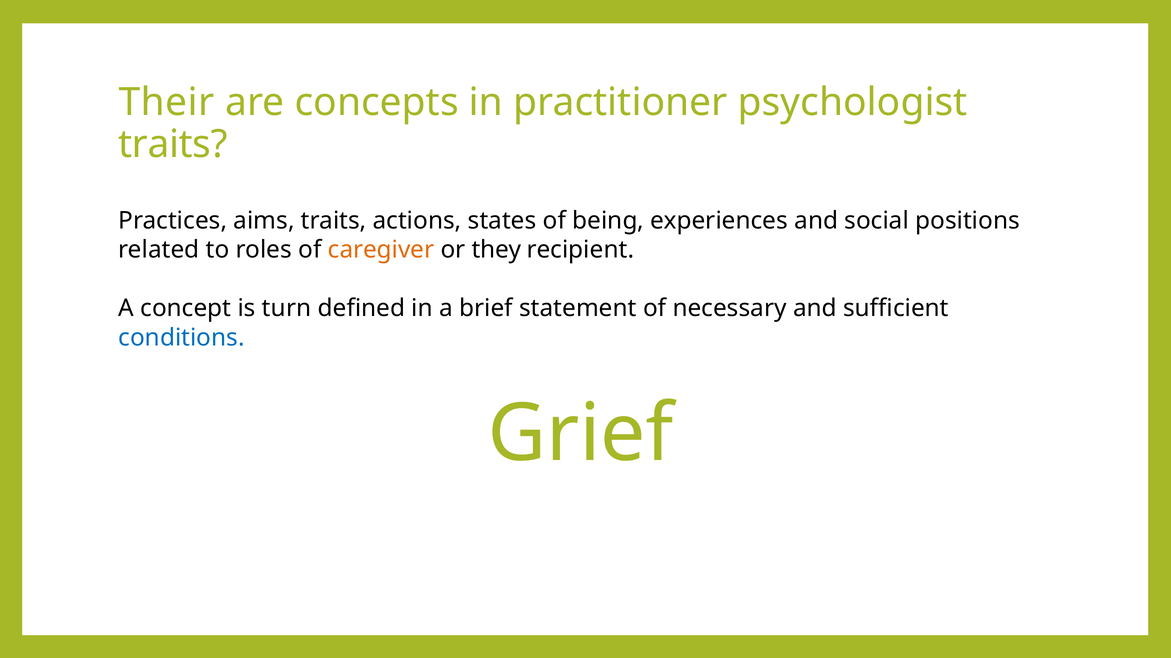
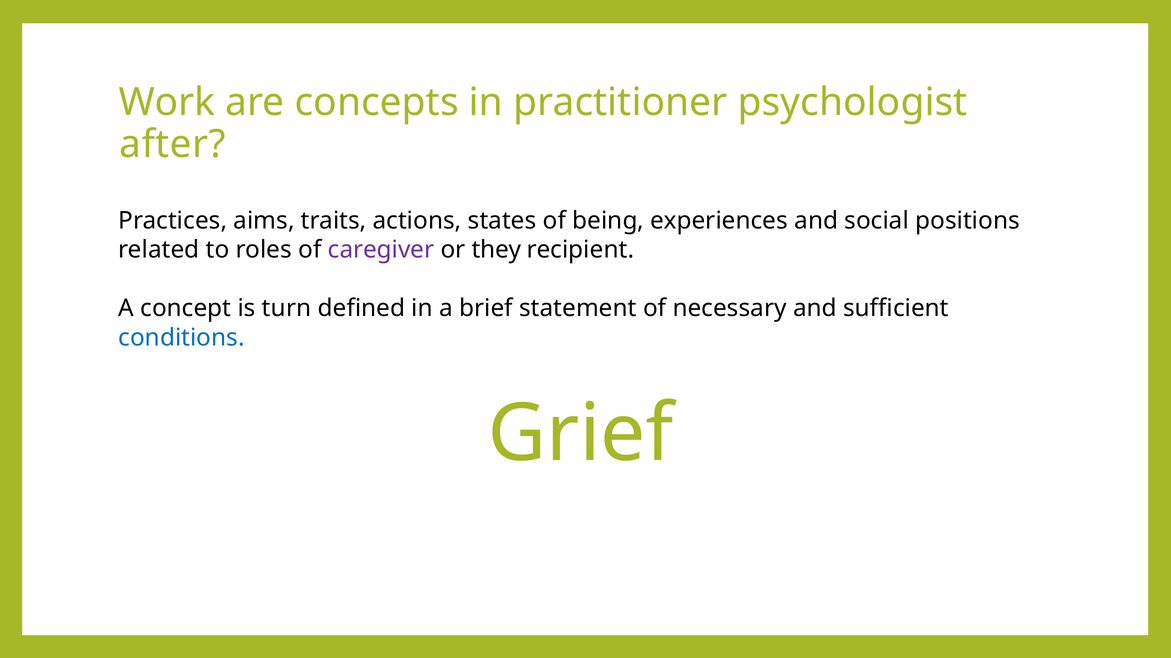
Their: Their -> Work
traits at (173, 145): traits -> after
caregiver colour: orange -> purple
